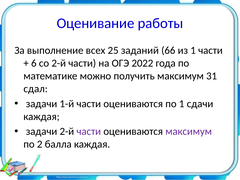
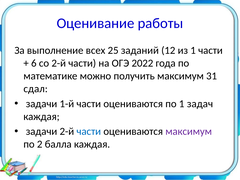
66: 66 -> 12
сдачи: сдачи -> задач
части at (89, 131) colour: purple -> blue
